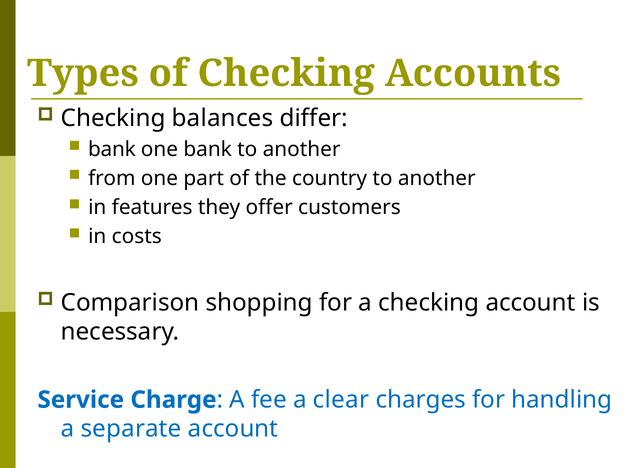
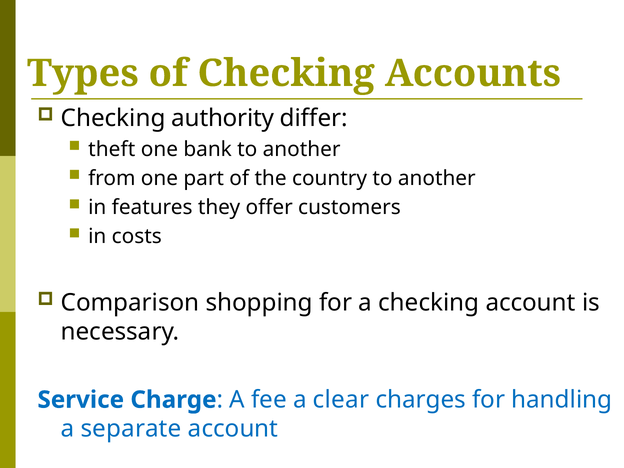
balances: balances -> authority
bank at (112, 149): bank -> theft
